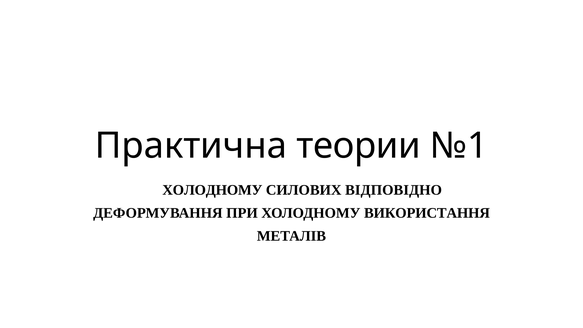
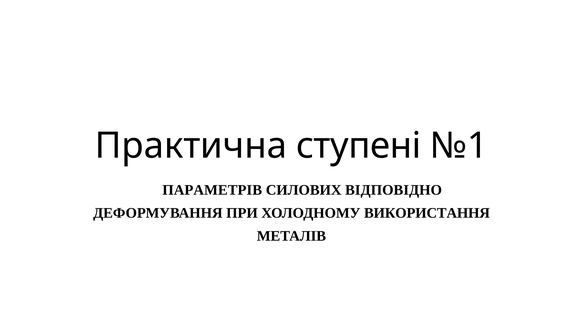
теории: теории -> ступені
ХОЛОДНОМУ at (212, 190): ХОЛОДНОМУ -> ПАРАМЕТРІВ
